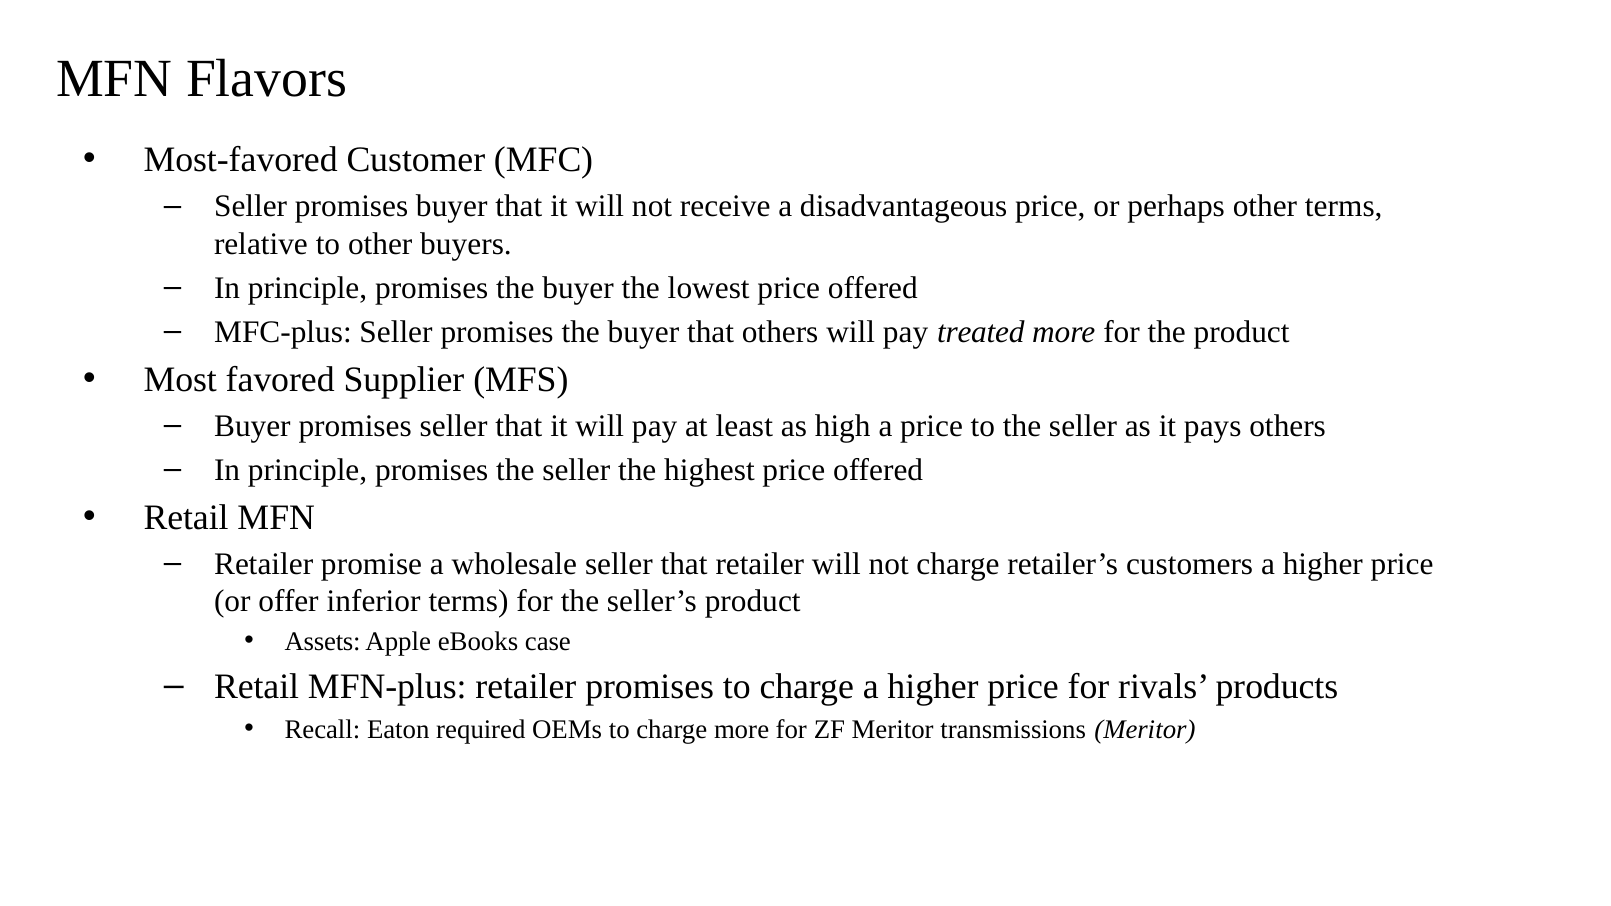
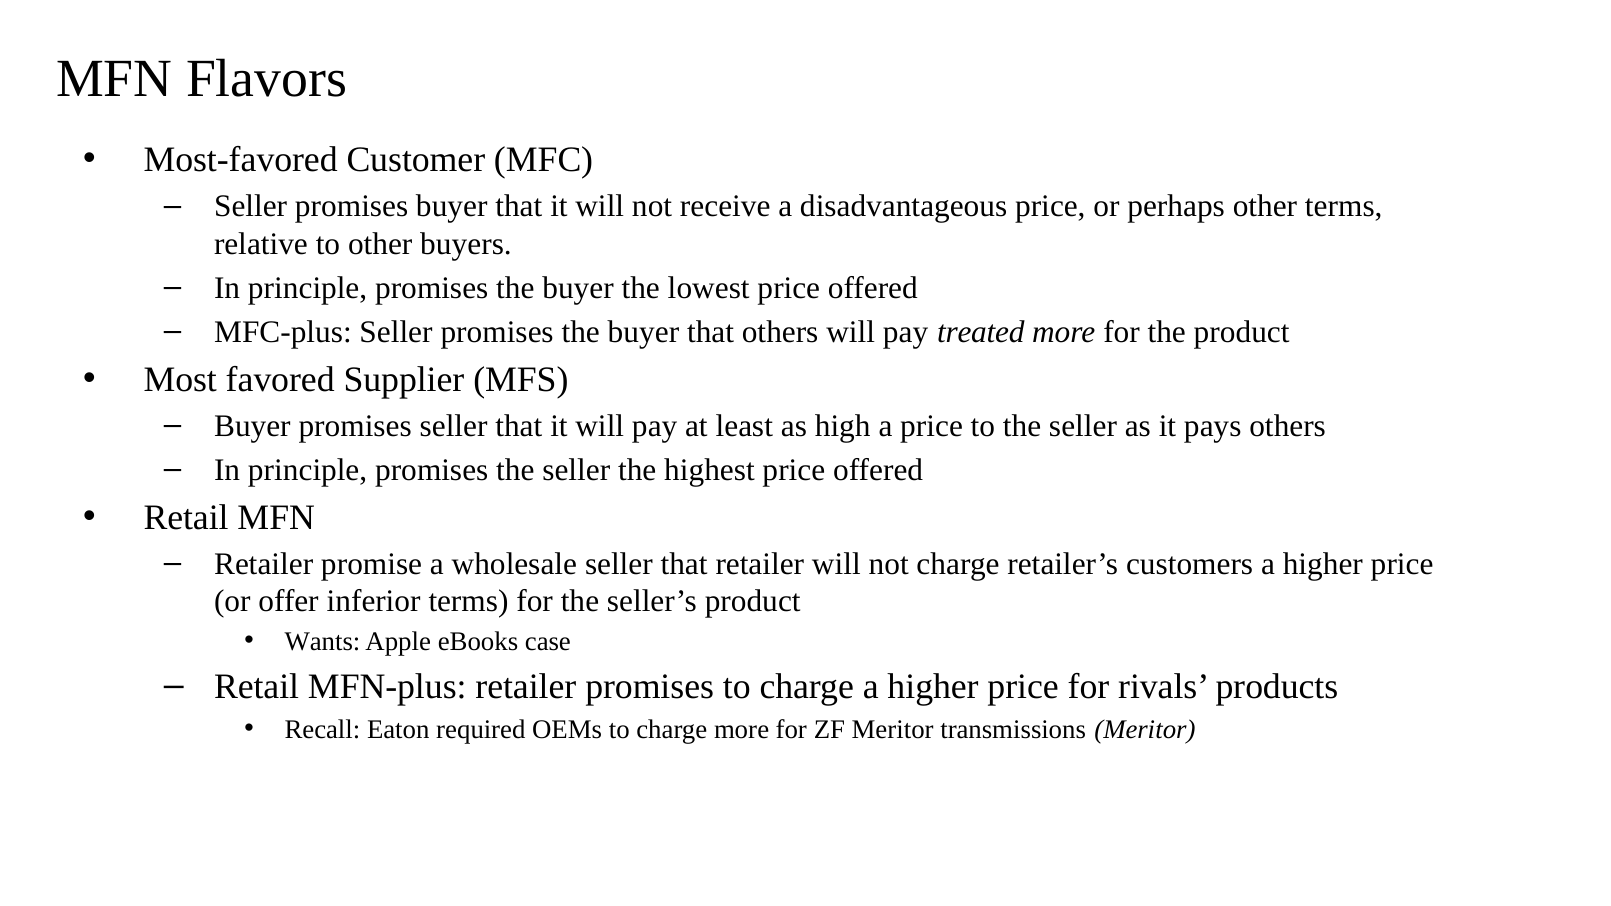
Assets: Assets -> Wants
